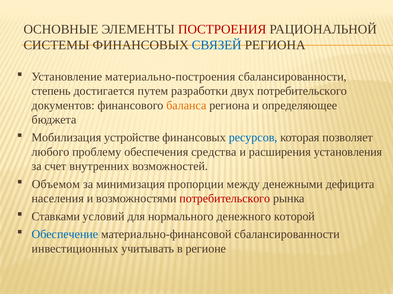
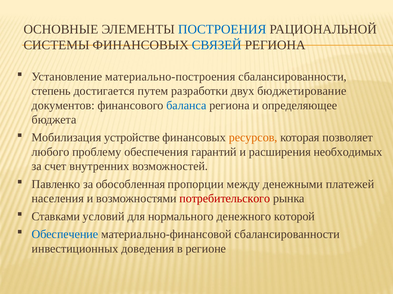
ПОСТРОЕНИЯ colour: red -> blue
двух потребительского: потребительского -> бюджетирование
баланса colour: orange -> blue
ресурсов colour: blue -> orange
средства: средства -> гарантий
установления: установления -> необходимых
Объемом: Объемом -> Павленко
минимизация: минимизация -> обособленная
дефицита: дефицита -> платежей
учитывать: учитывать -> доведения
